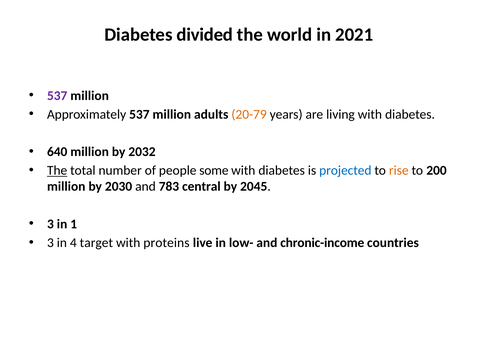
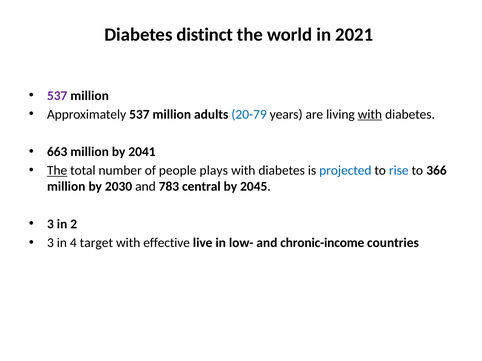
divided: divided -> distinct
20-79 colour: orange -> blue
with at (370, 114) underline: none -> present
640: 640 -> 663
2032: 2032 -> 2041
some: some -> plays
rise colour: orange -> blue
200: 200 -> 366
1: 1 -> 2
proteins: proteins -> effective
